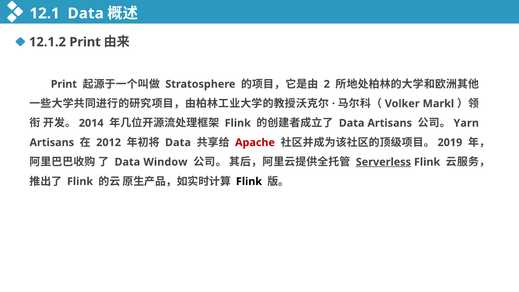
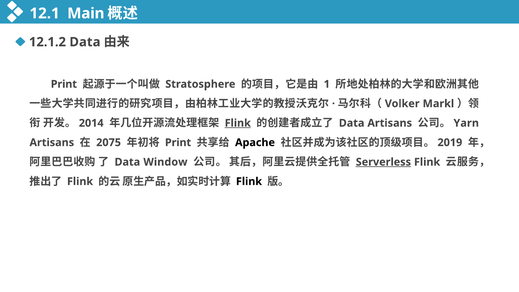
12.1 Data: Data -> Main
12.1.2 Print: Print -> Data
2: 2 -> 1
Flink at (238, 123) underline: none -> present
2012: 2012 -> 2075
Data at (178, 142): Data -> Print
Apache colour: red -> black
